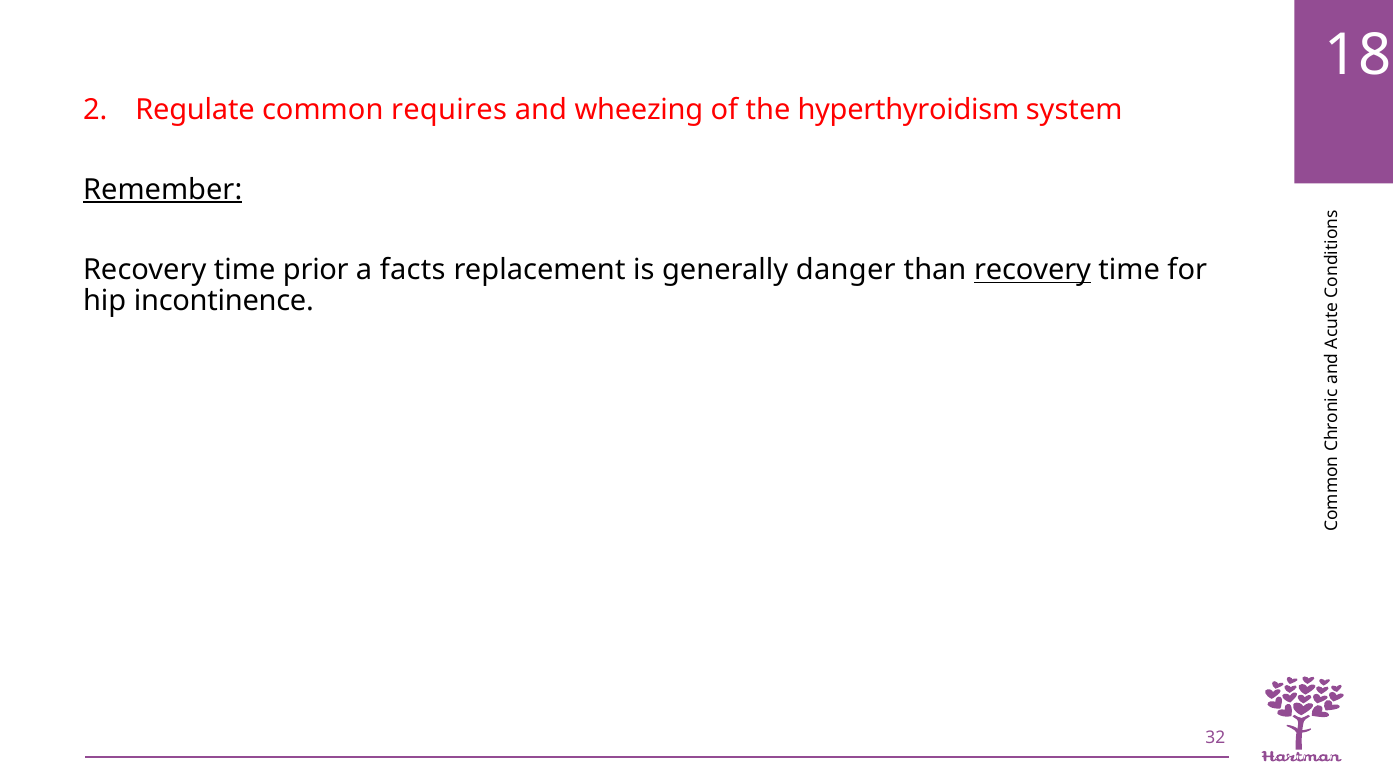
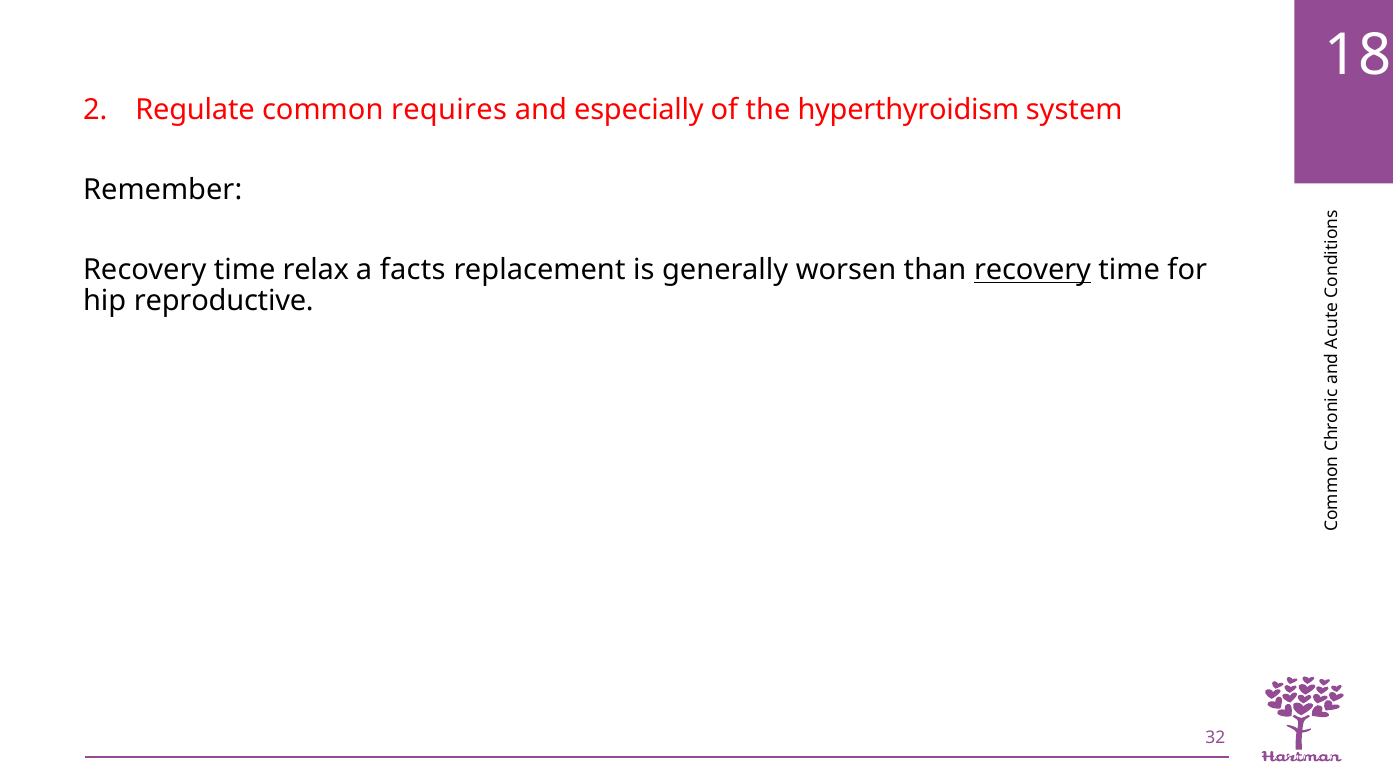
wheezing: wheezing -> especially
Remember underline: present -> none
prior: prior -> relax
danger: danger -> worsen
incontinence: incontinence -> reproductive
